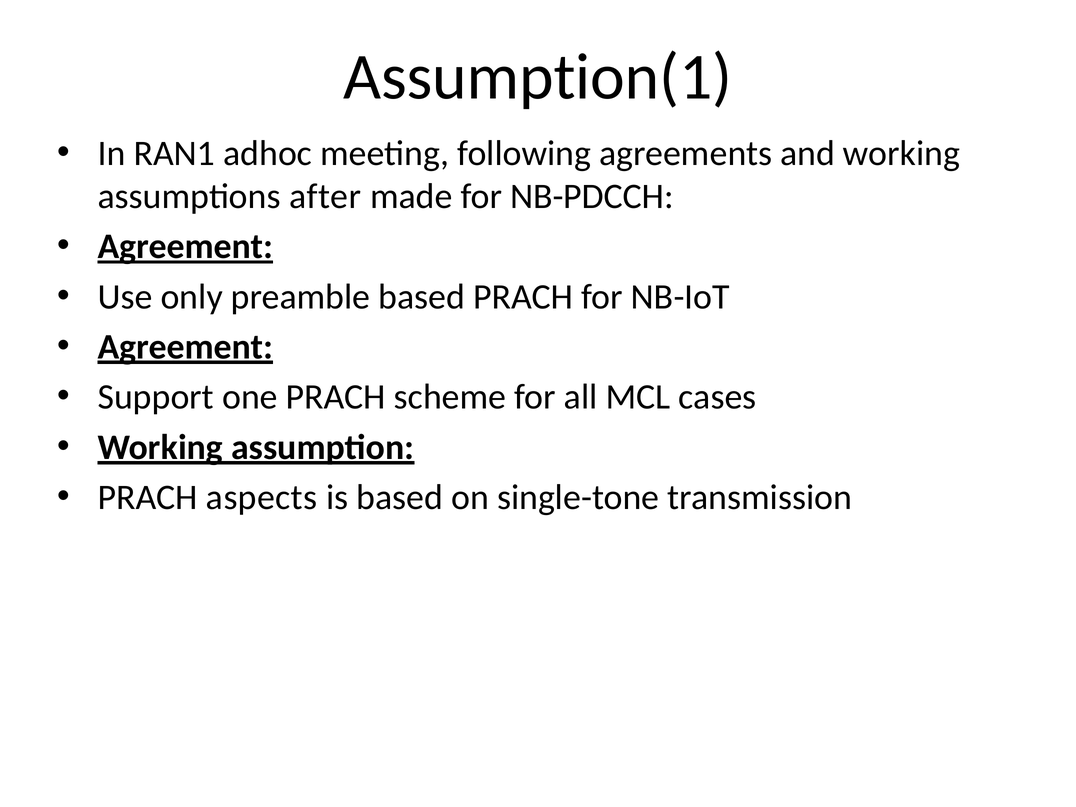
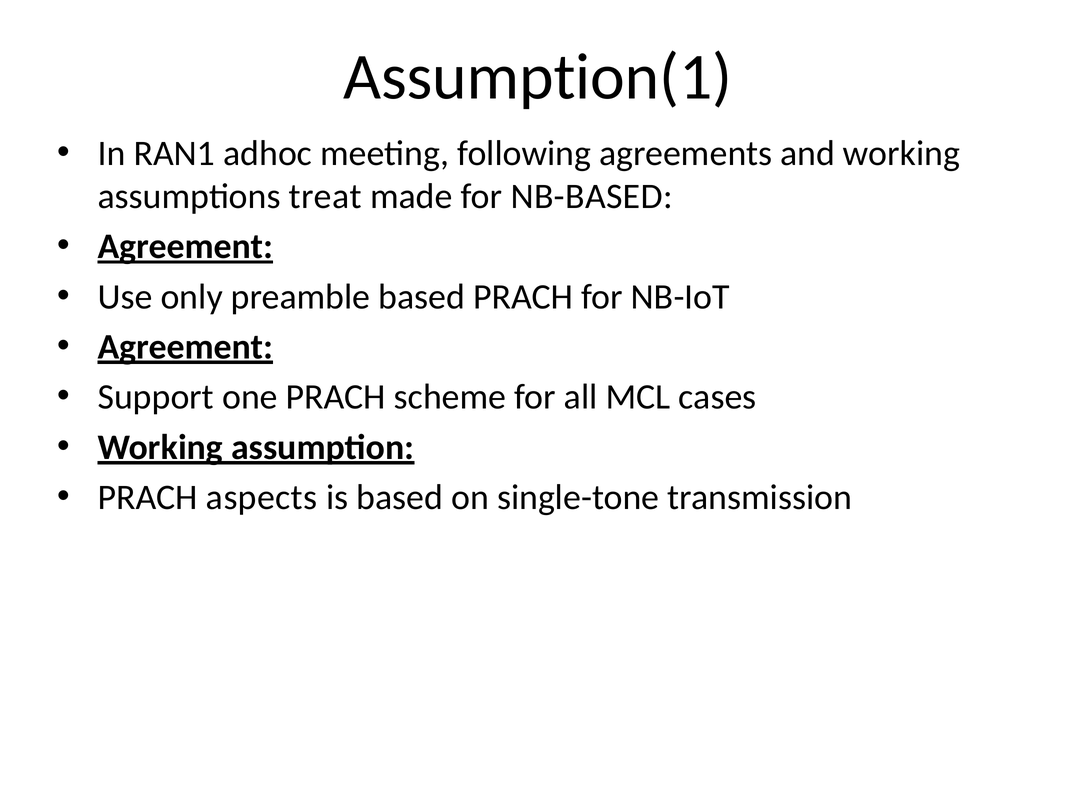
after: after -> treat
NB-PDCCH: NB-PDCCH -> NB-BASED
